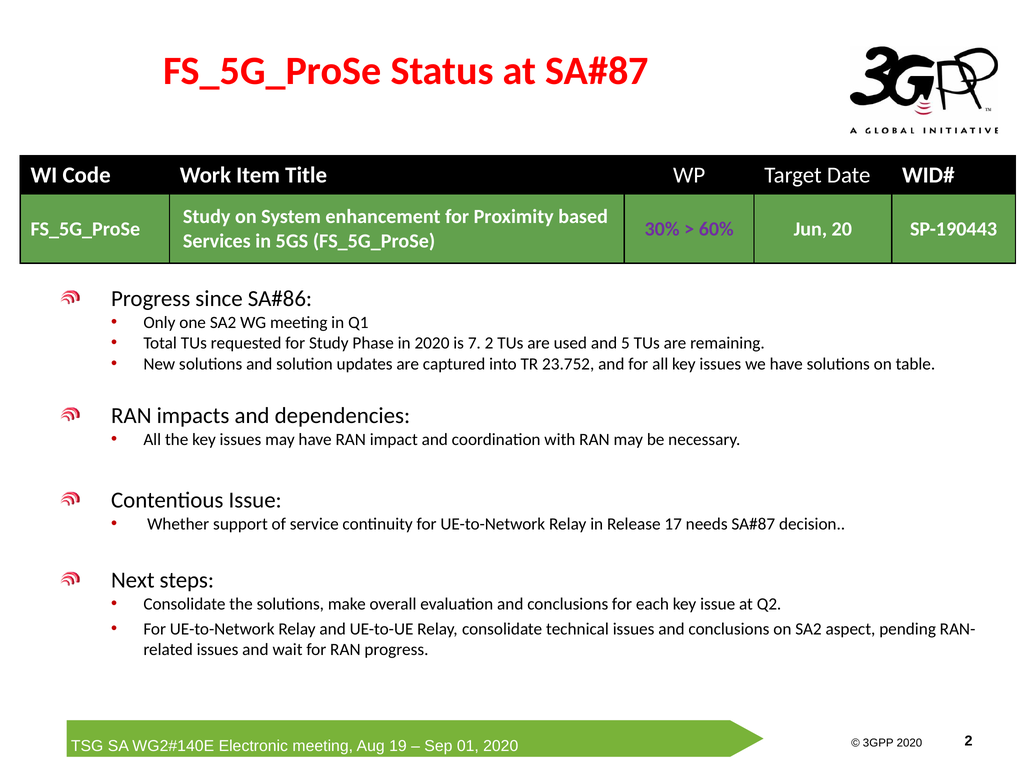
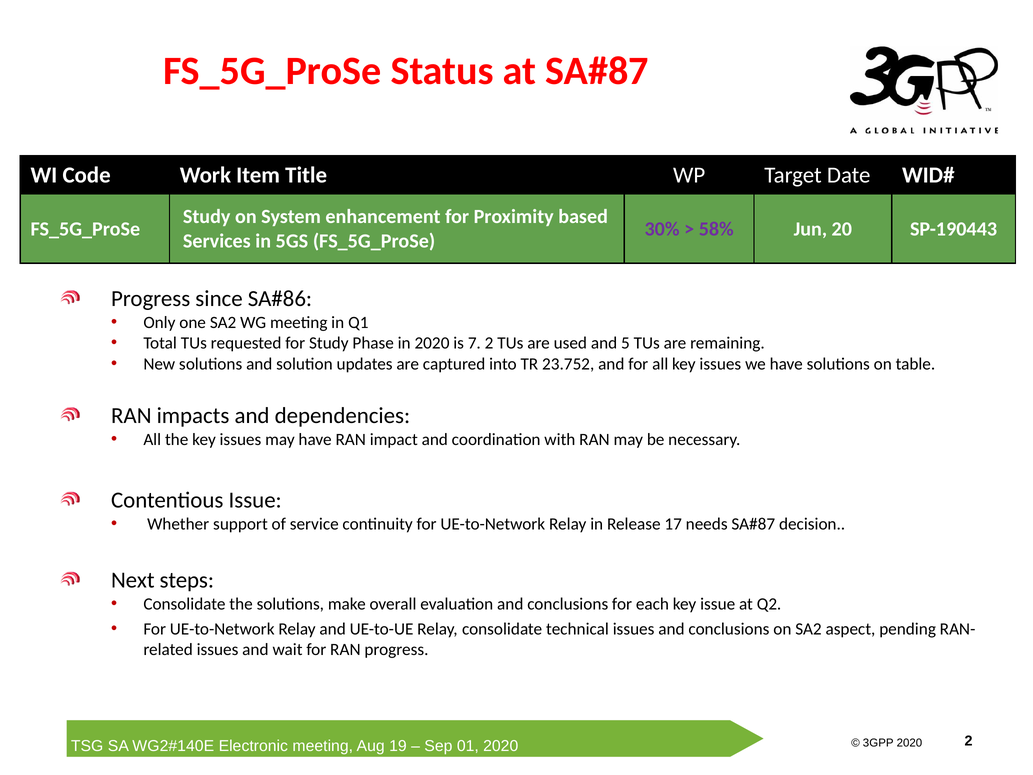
60%: 60% -> 58%
